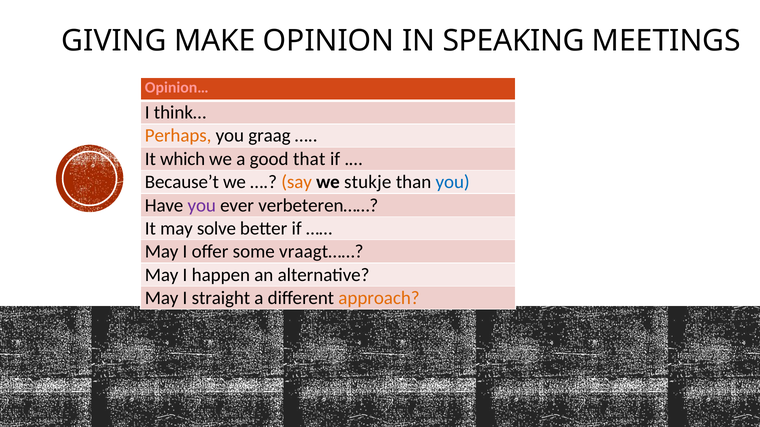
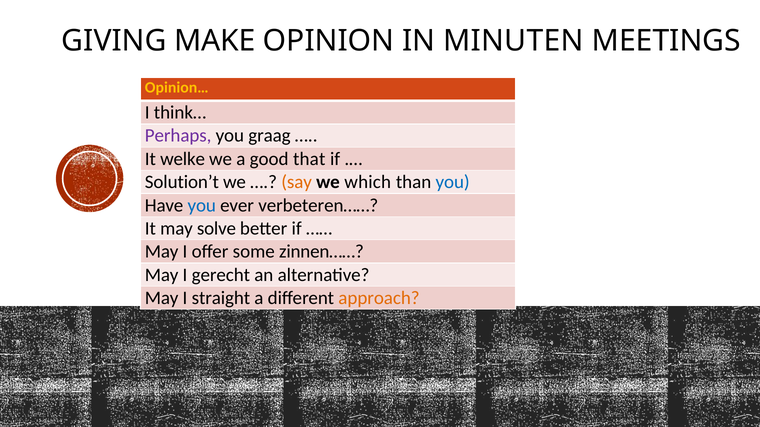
SPEAKING: SPEAKING -> MINUTEN
Opinion… colour: pink -> yellow
Perhaps colour: orange -> purple
which: which -> welke
Because’t: Because’t -> Solution’t
stukje: stukje -> which
you at (202, 205) colour: purple -> blue
vraagt……: vraagt…… -> zinnen……
happen: happen -> gerecht
